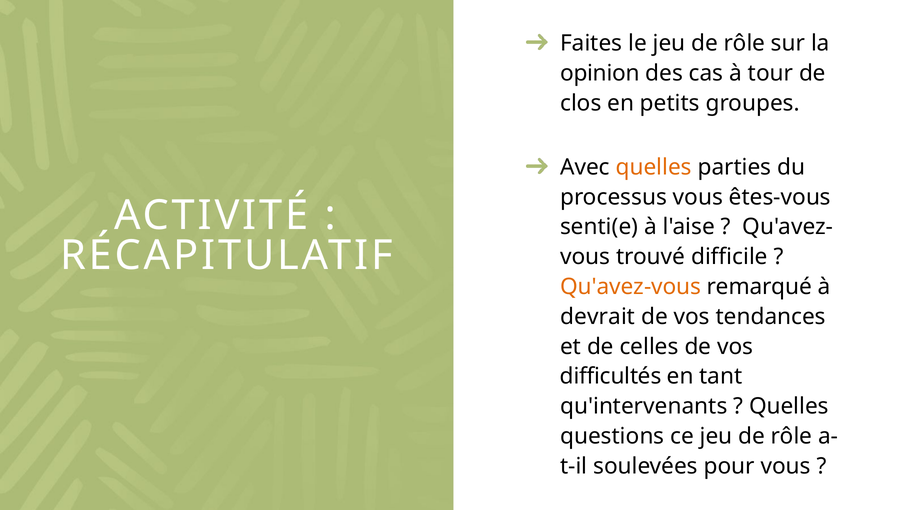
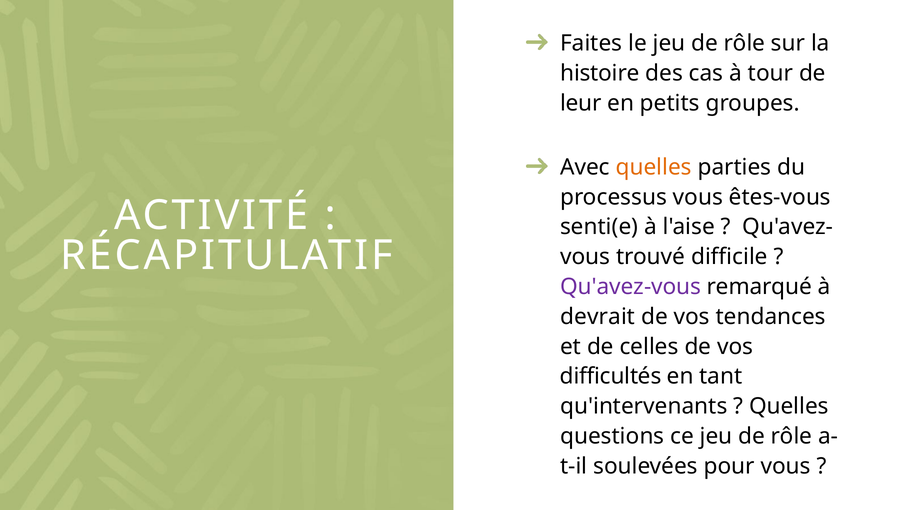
opinion: opinion -> histoire
clos: clos -> leur
Qu'avez-vous colour: orange -> purple
